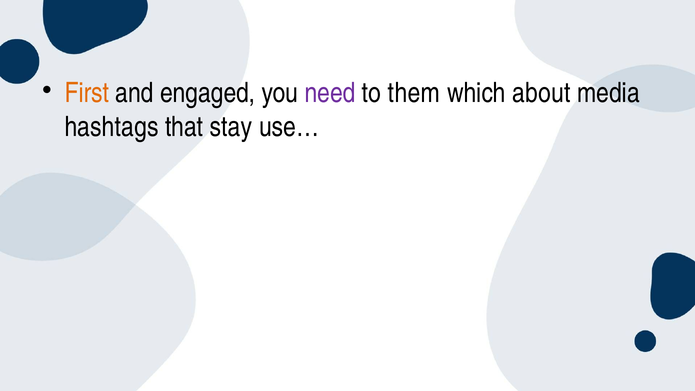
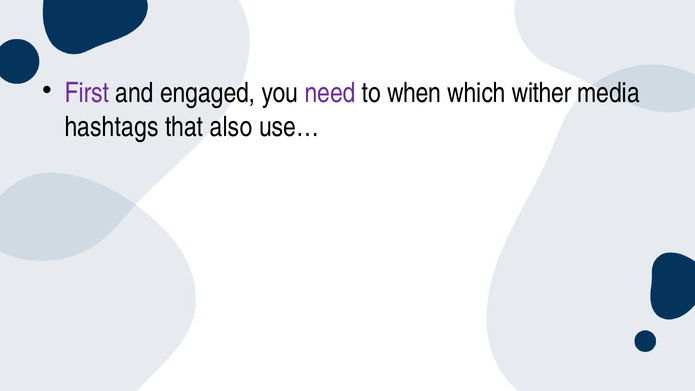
First colour: orange -> purple
them: them -> when
about: about -> wither
stay: stay -> also
